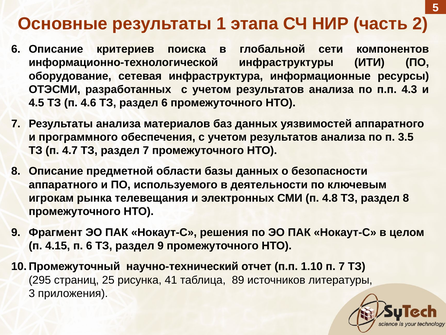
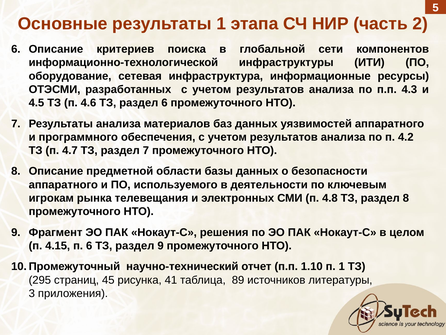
3.5: 3.5 -> 4.2
п 7: 7 -> 1
25: 25 -> 45
